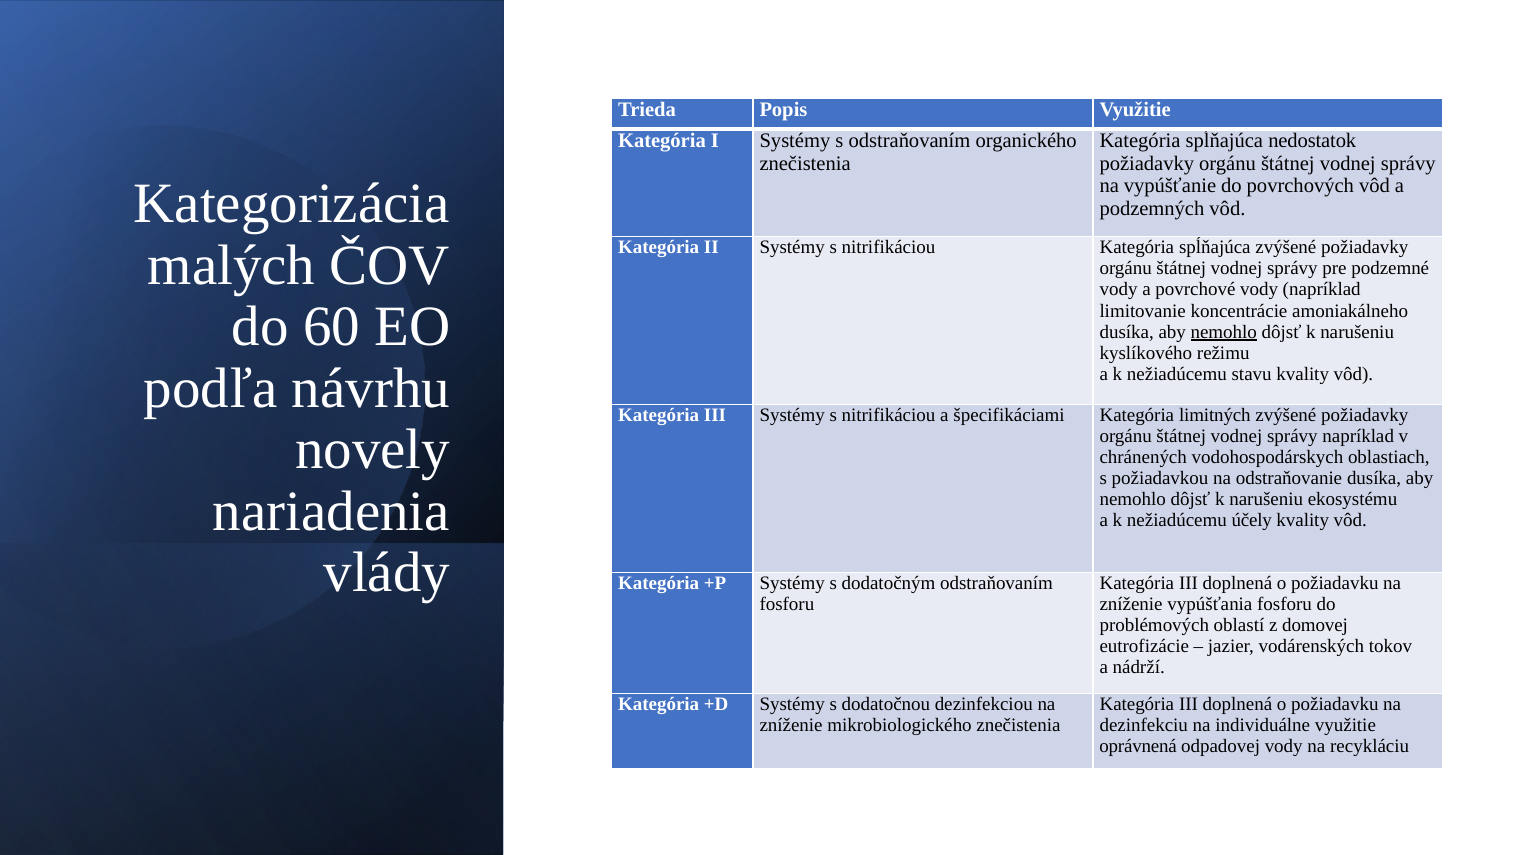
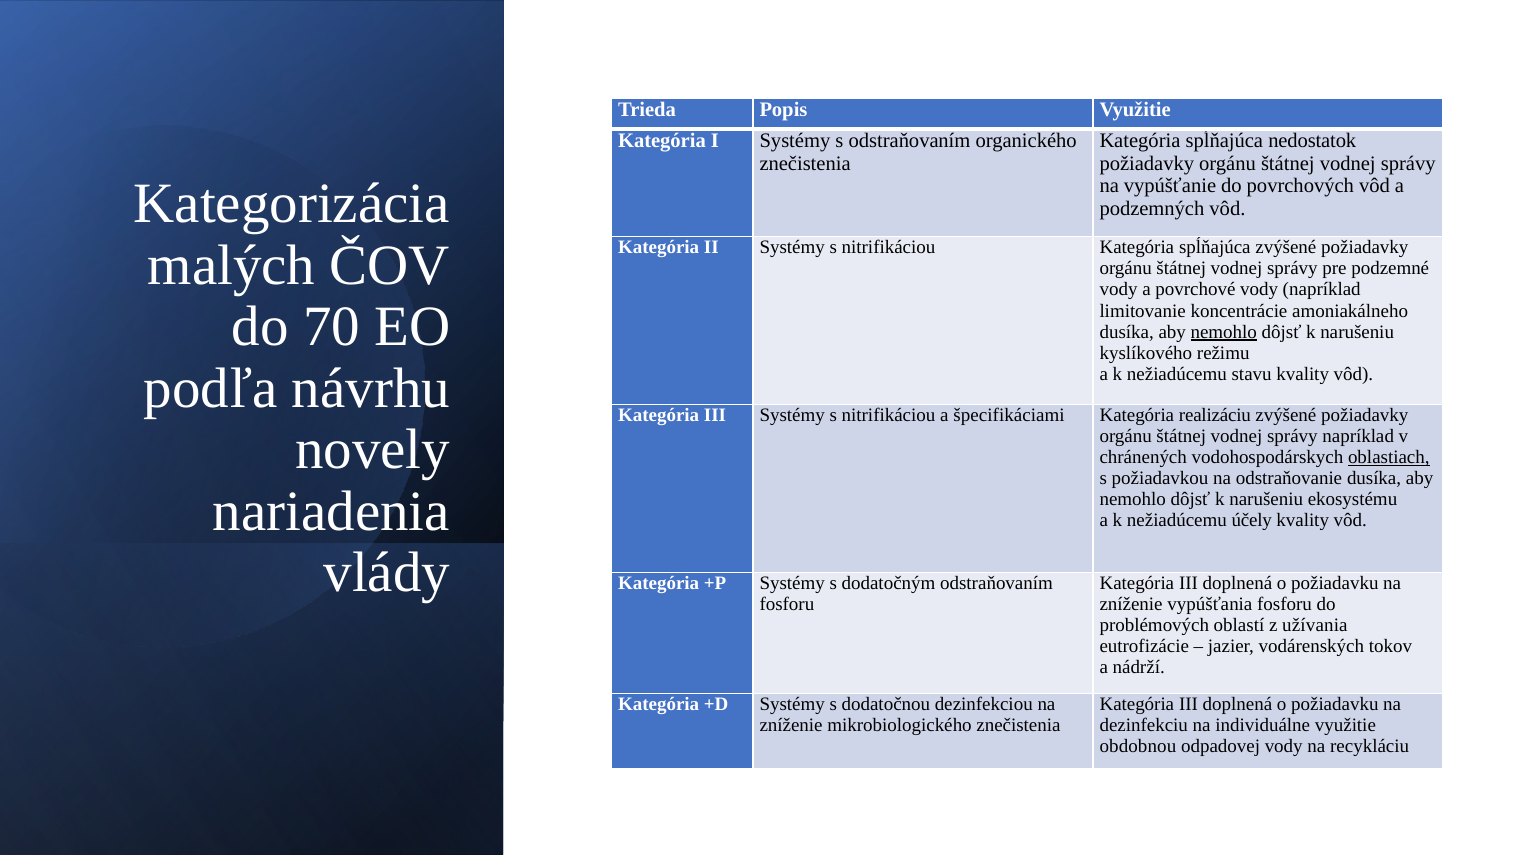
60: 60 -> 70
limitných: limitných -> realizáciu
oblastiach underline: none -> present
domovej: domovej -> užívania
oprávnená: oprávnená -> obdobnou
